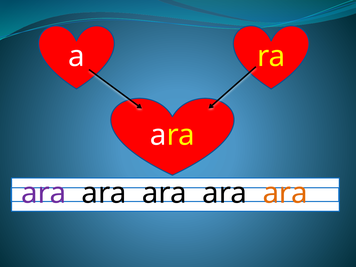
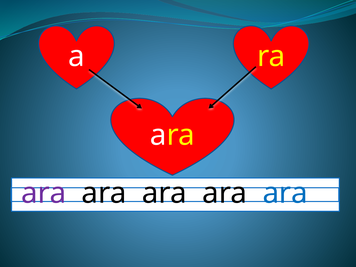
ara at (285, 193) colour: orange -> blue
